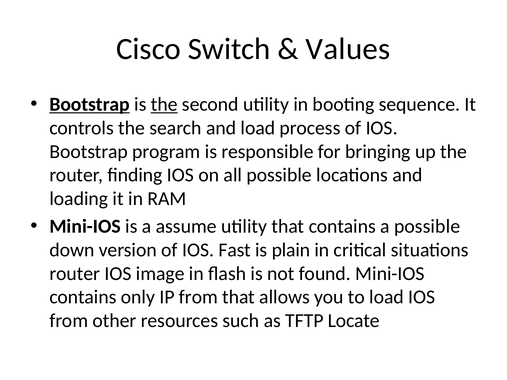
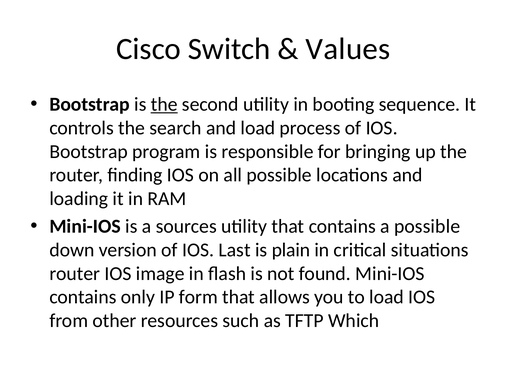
Bootstrap at (90, 104) underline: present -> none
assume: assume -> sources
Fast: Fast -> Last
IP from: from -> form
Locate: Locate -> Which
